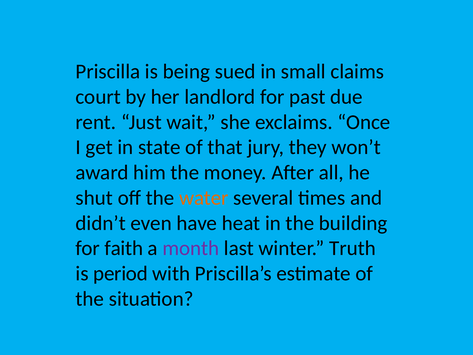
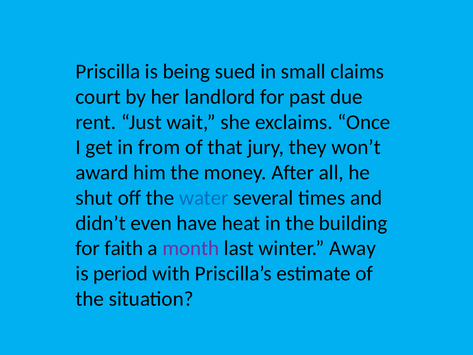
state: state -> from
water colour: orange -> blue
Truth: Truth -> Away
